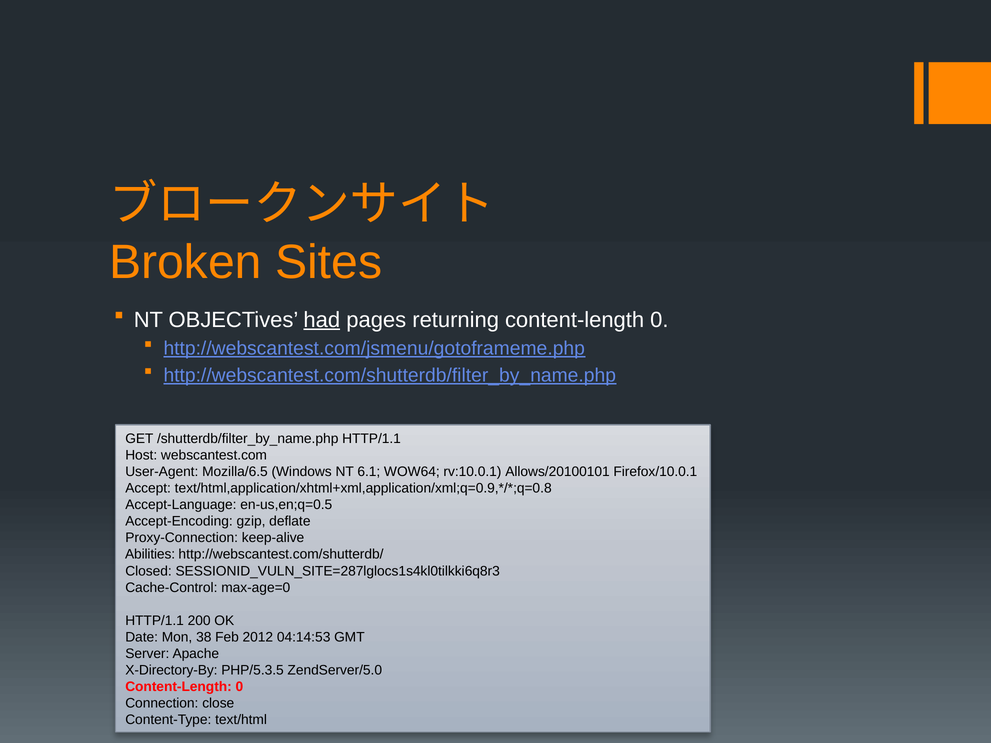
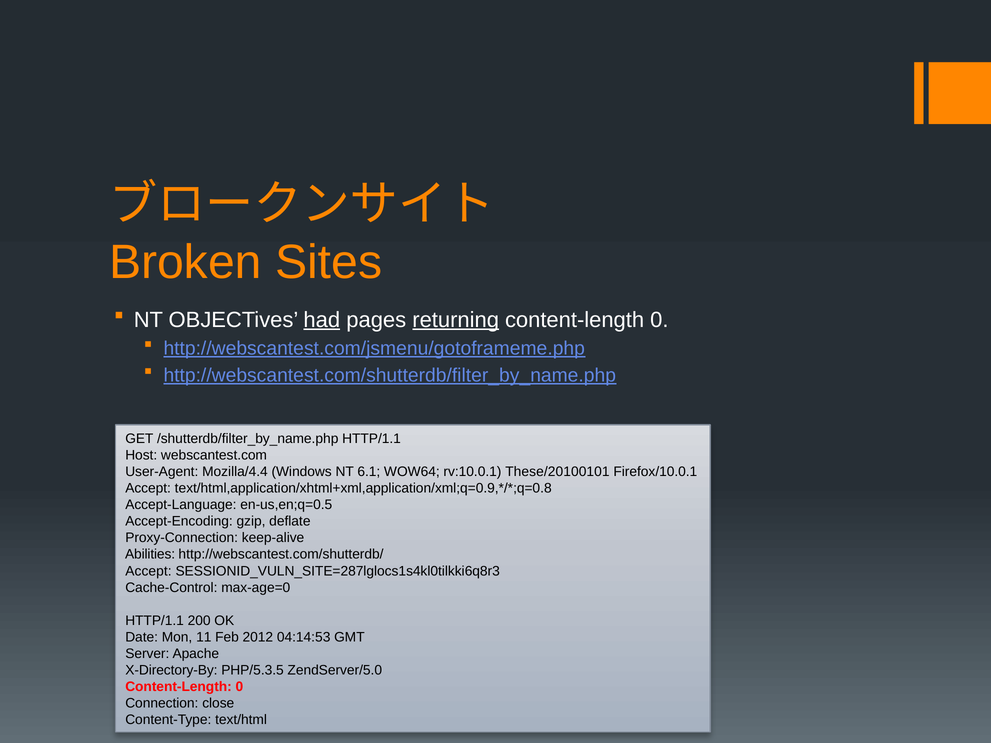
returning underline: none -> present
Mozilla/6.5: Mozilla/6.5 -> Mozilla/4.4
Allows/20100101: Allows/20100101 -> These/20100101
Closed at (149, 571): Closed -> Accept
38: 38 -> 11
